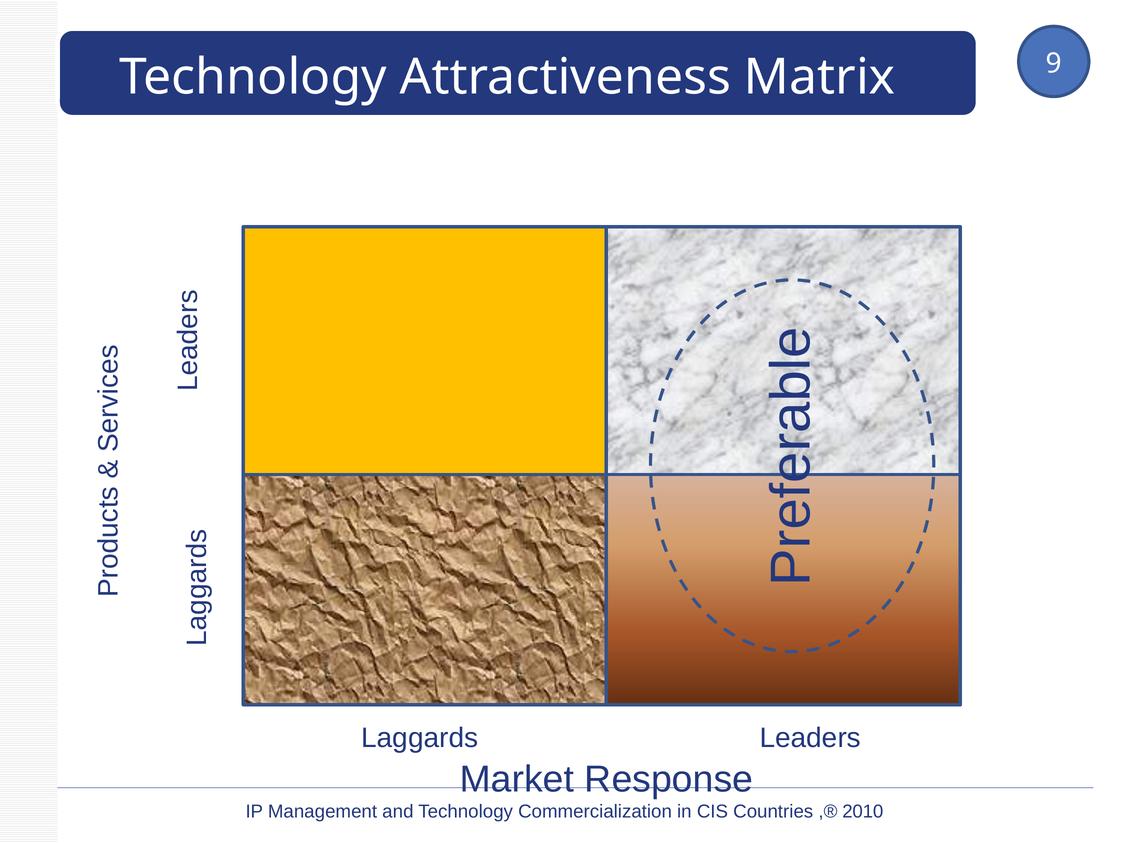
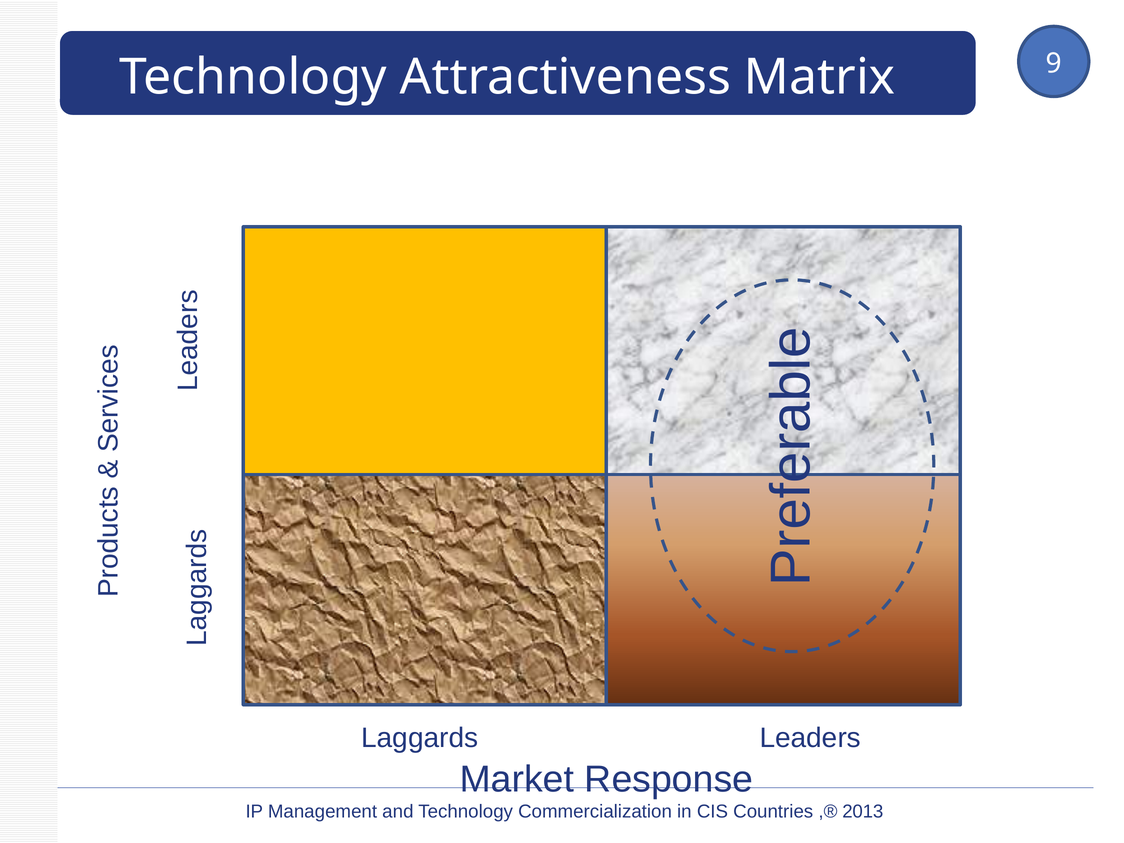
2010: 2010 -> 2013
